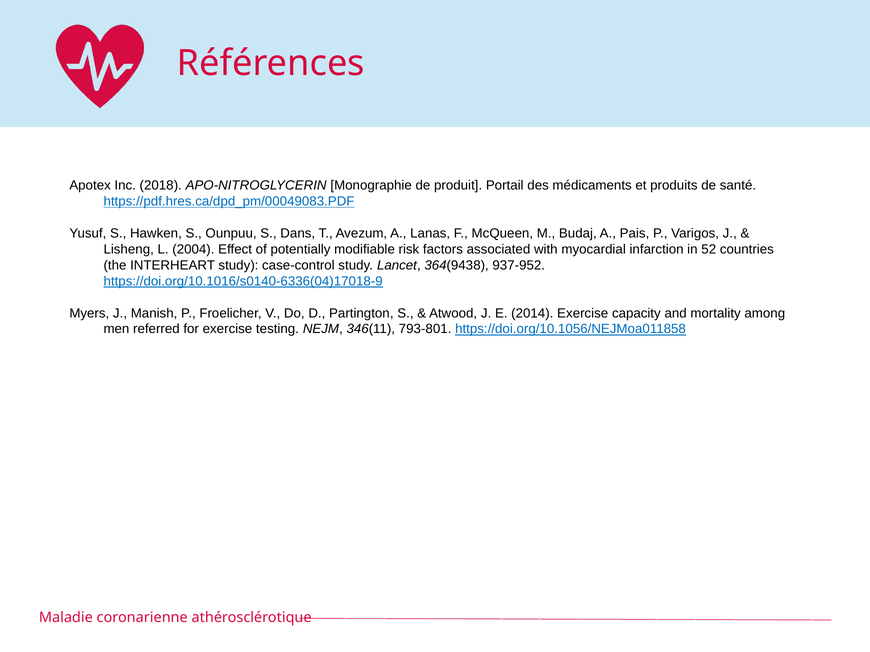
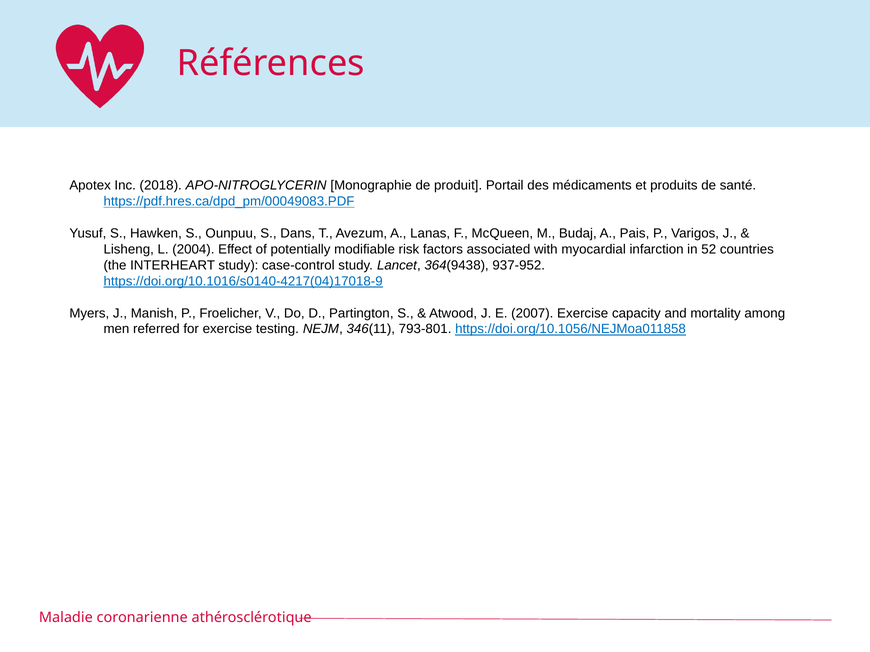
https://doi.org/10.1016/s0140-6336(04)17018-9: https://doi.org/10.1016/s0140-6336(04)17018-9 -> https://doi.org/10.1016/s0140-4217(04)17018-9
2014: 2014 -> 2007
